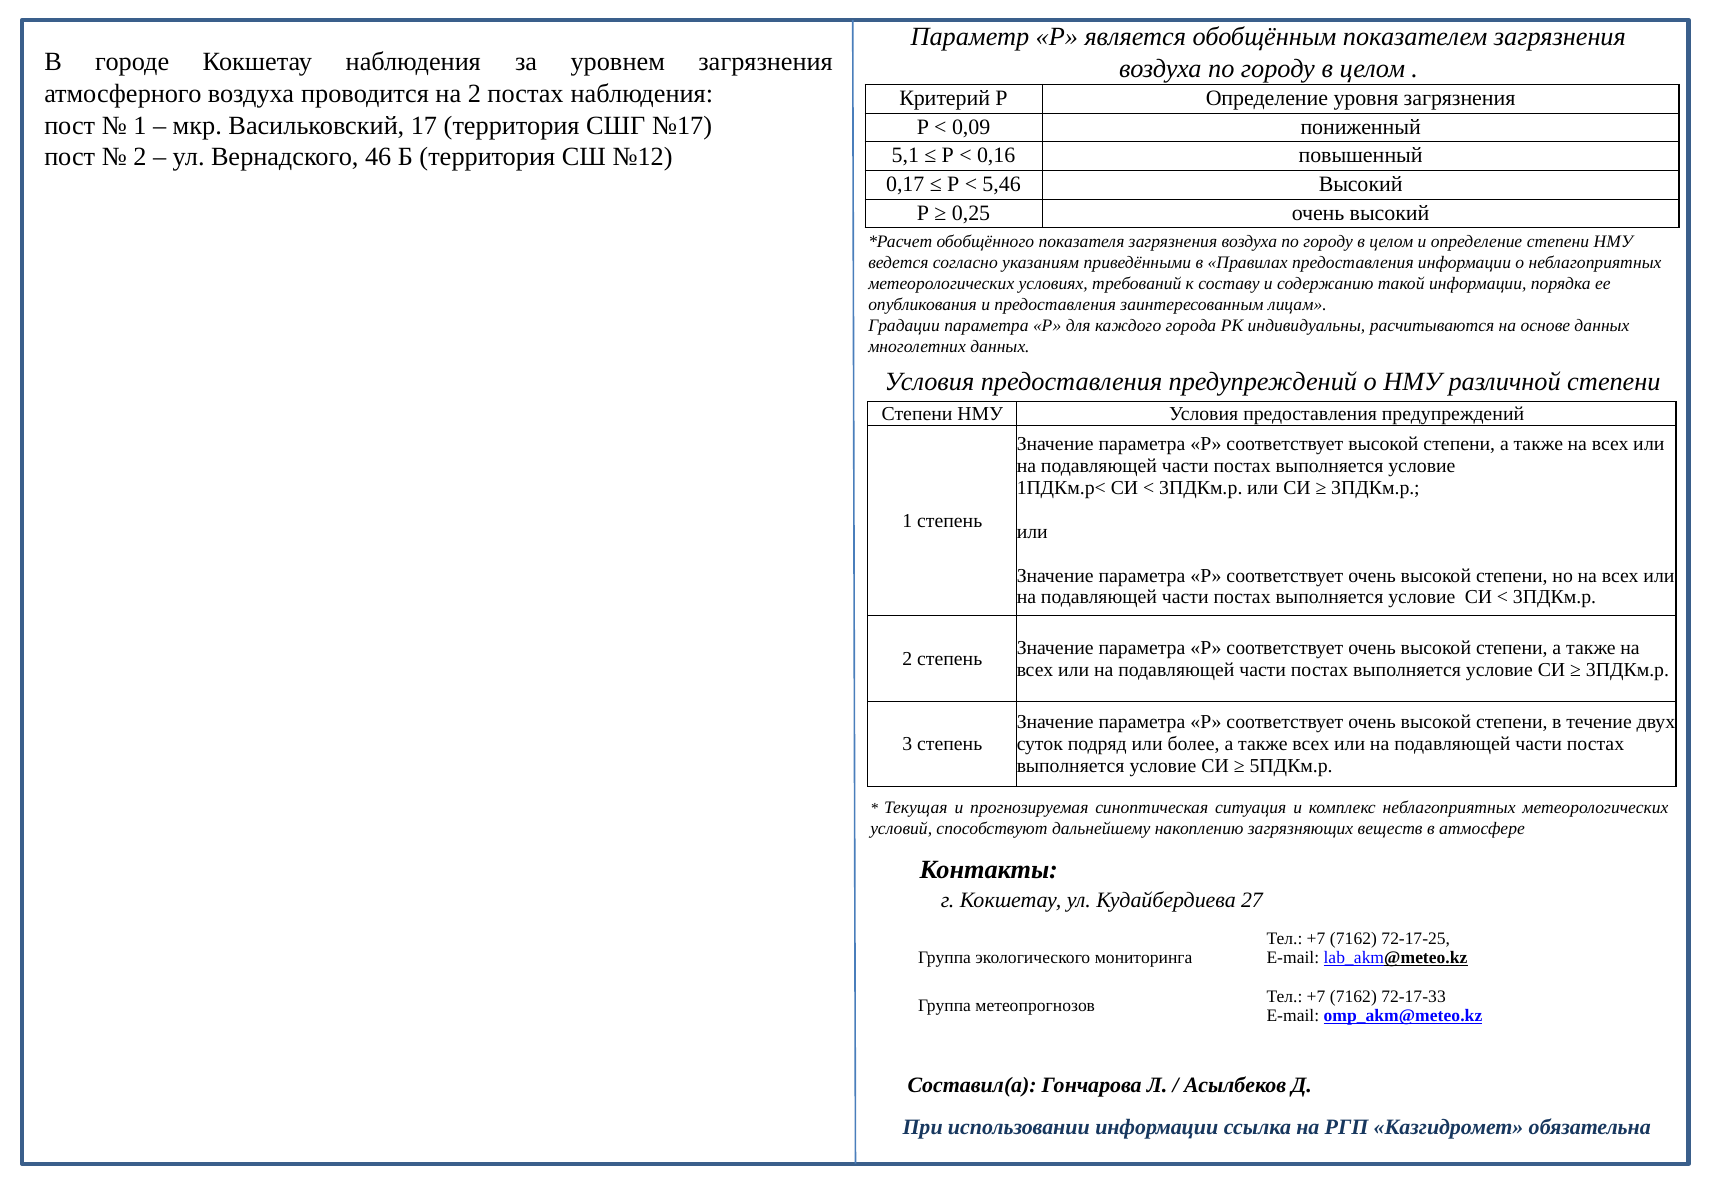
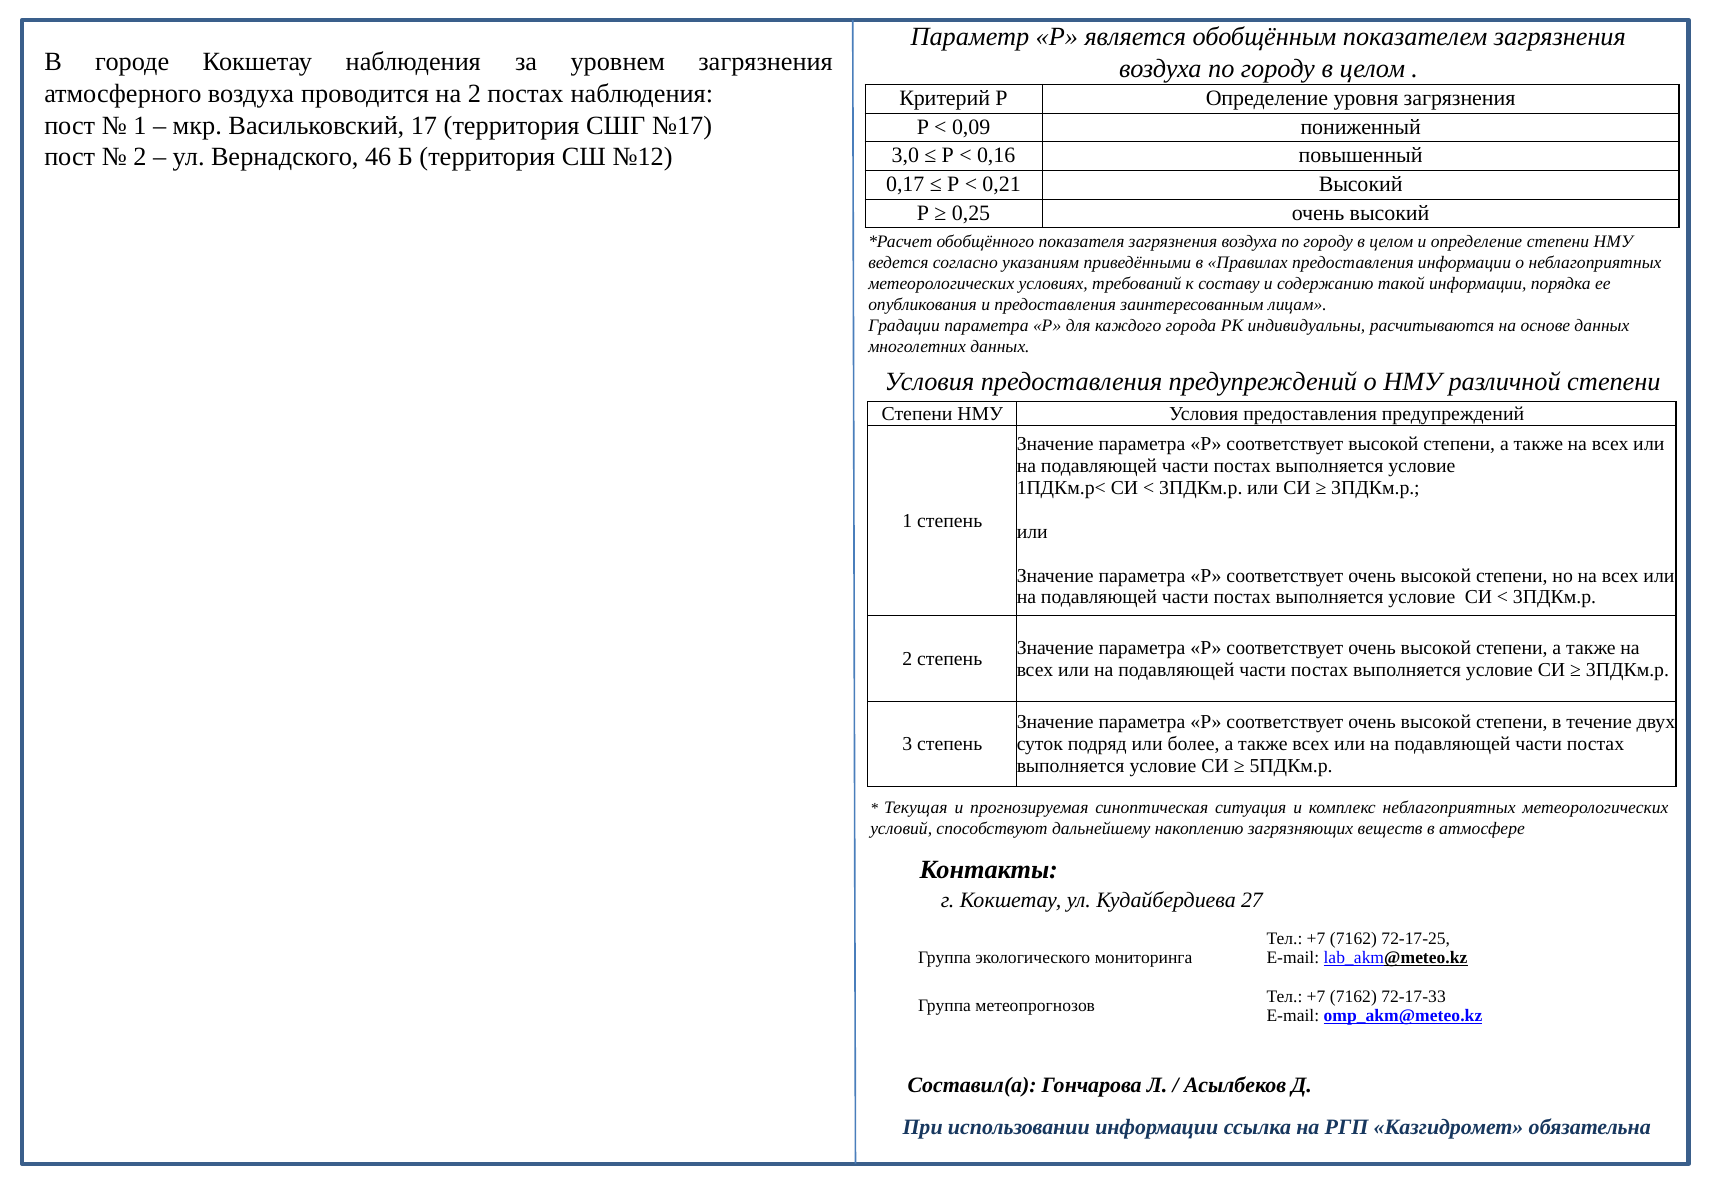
5,1: 5,1 -> 3,0
5,46: 5,46 -> 0,21
